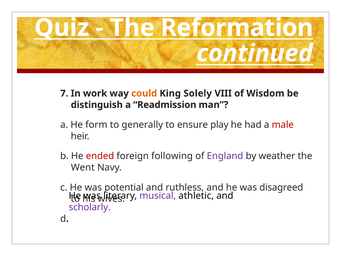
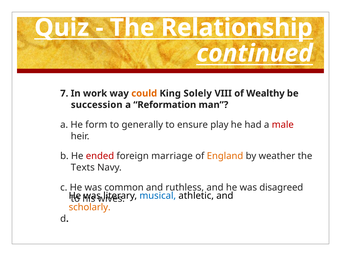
Reformation: Reformation -> Relationship
Wisdom: Wisdom -> Wealthy
distinguish: distinguish -> succession
Readmission: Readmission -> Reformation
following: following -> marriage
England colour: purple -> orange
Went: Went -> Texts
potential: potential -> common
musical colour: purple -> blue
scholarly colour: purple -> orange
